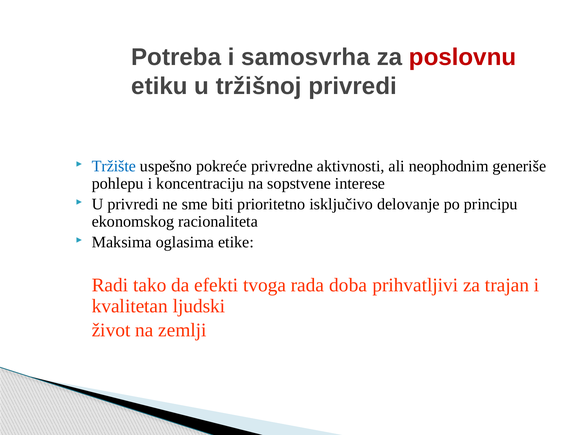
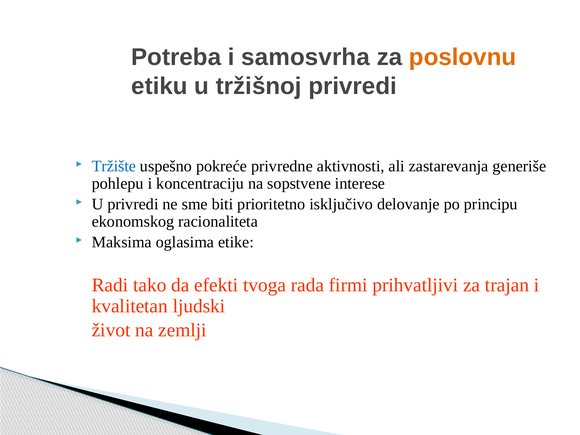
poslovnu colour: red -> orange
neophodnim: neophodnim -> zastarevanja
doba: doba -> firmi
